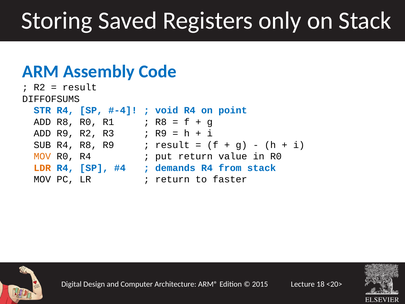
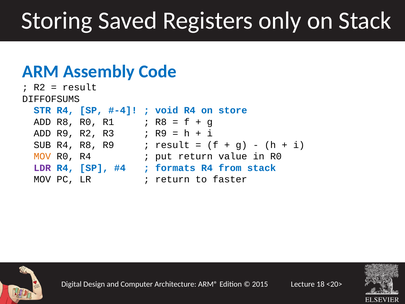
point: point -> store
LDR colour: orange -> purple
demands: demands -> formats
